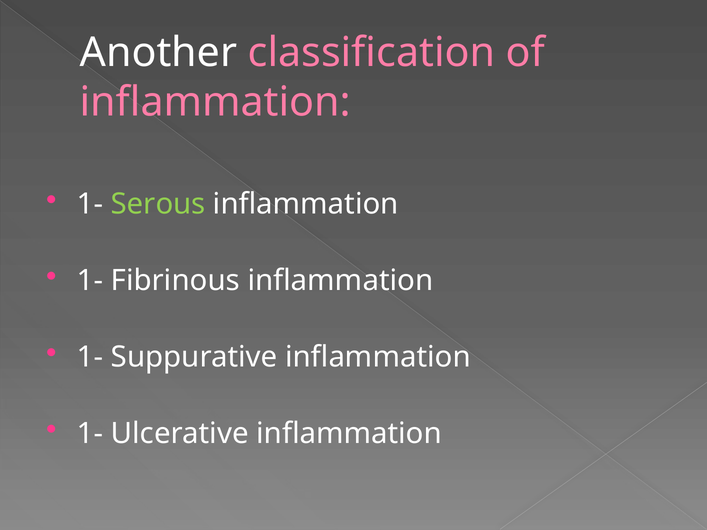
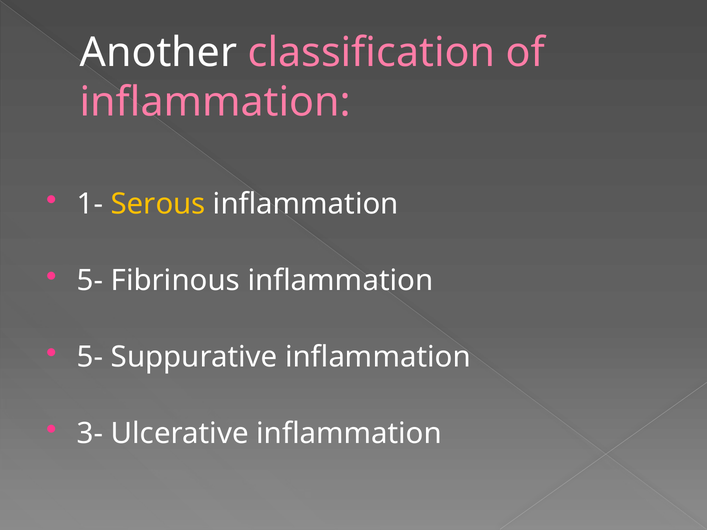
Serous colour: light green -> yellow
1- at (90, 281): 1- -> 5-
1- at (90, 357): 1- -> 5-
1- at (90, 434): 1- -> 3-
